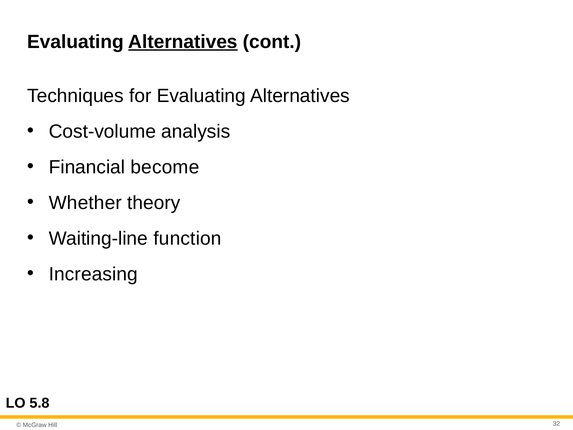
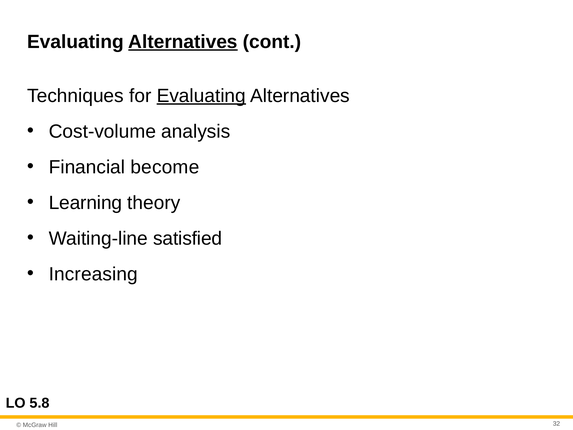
Evaluating at (201, 96) underline: none -> present
Whether: Whether -> Learning
function: function -> satisfied
